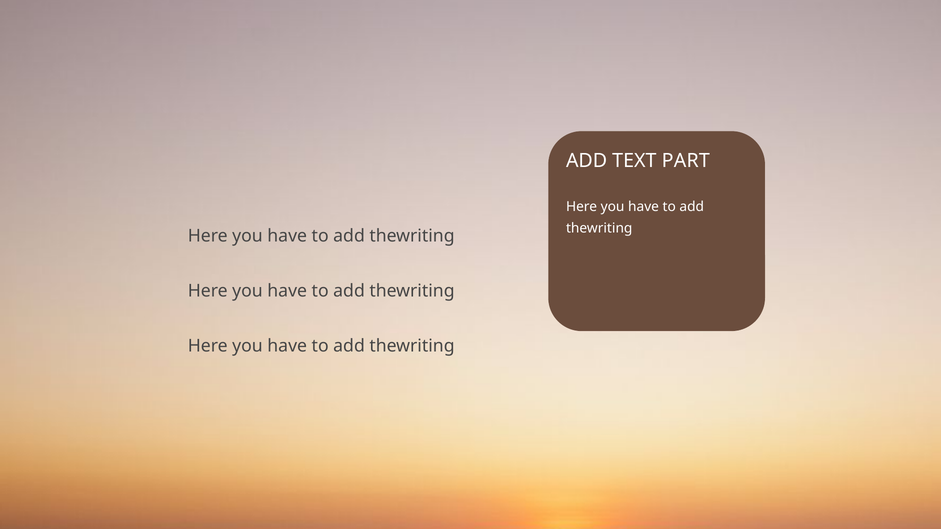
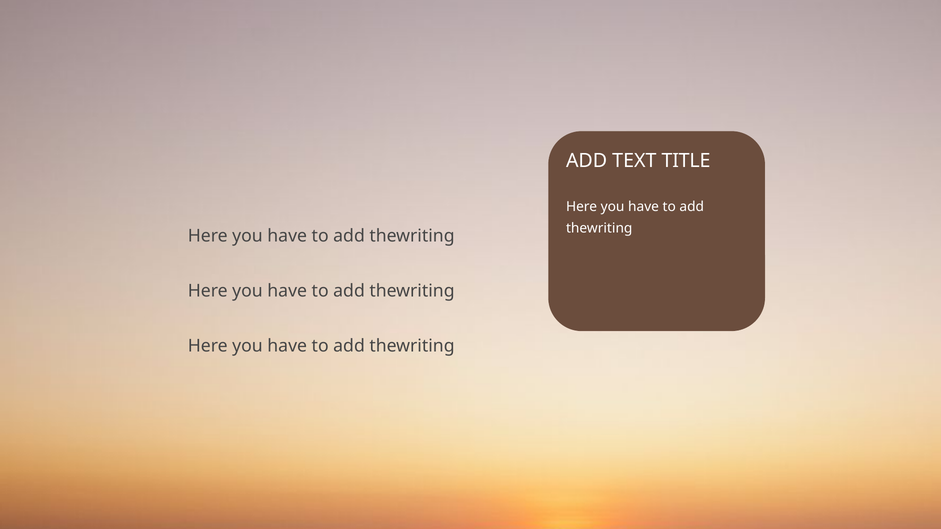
PART: PART -> TITLE
